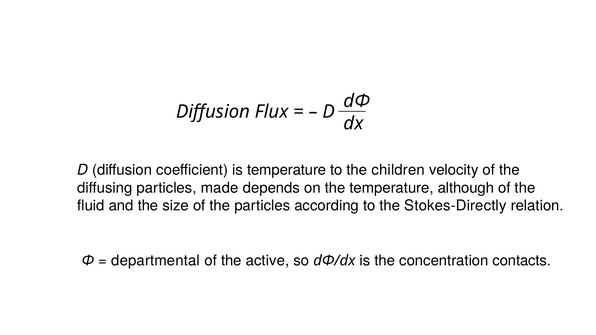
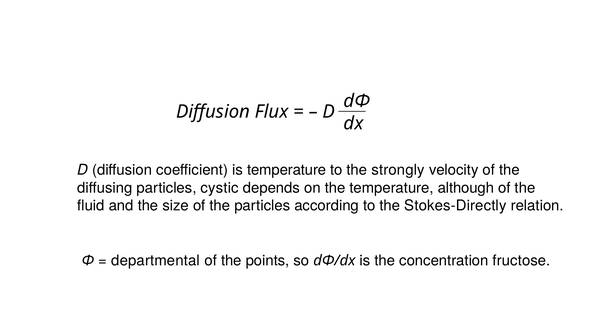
children: children -> strongly
made: made -> cystic
active: active -> points
contacts: contacts -> fructose
